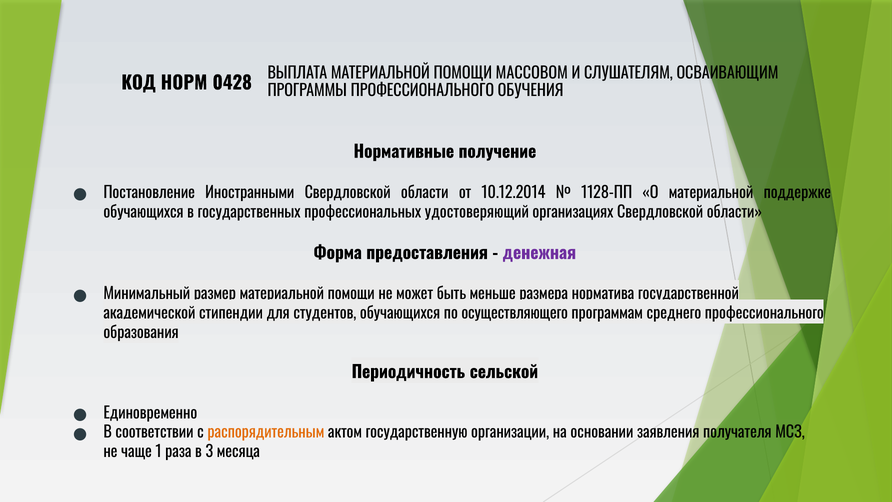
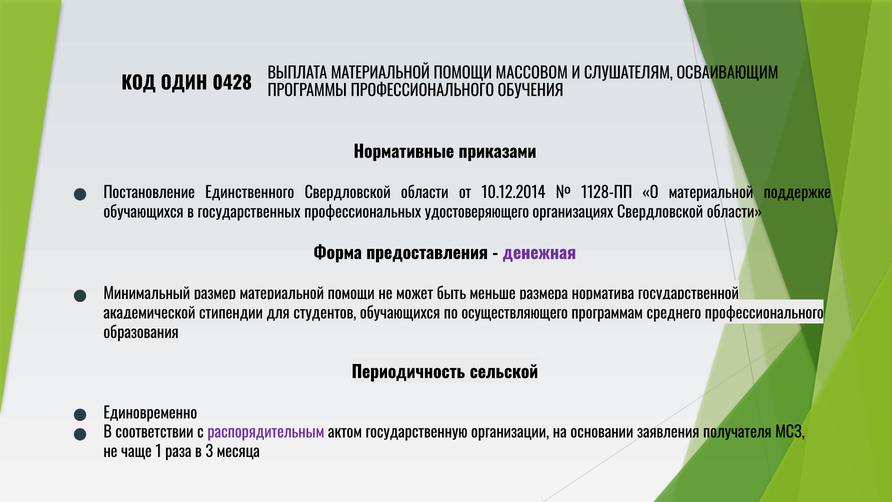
НОРМ: НОРМ -> ОДИН
получение: получение -> приказами
Иностранными: Иностранными -> Единственного
удостоверяющий: удостоверяющий -> удостоверяющего
распорядительным colour: orange -> purple
